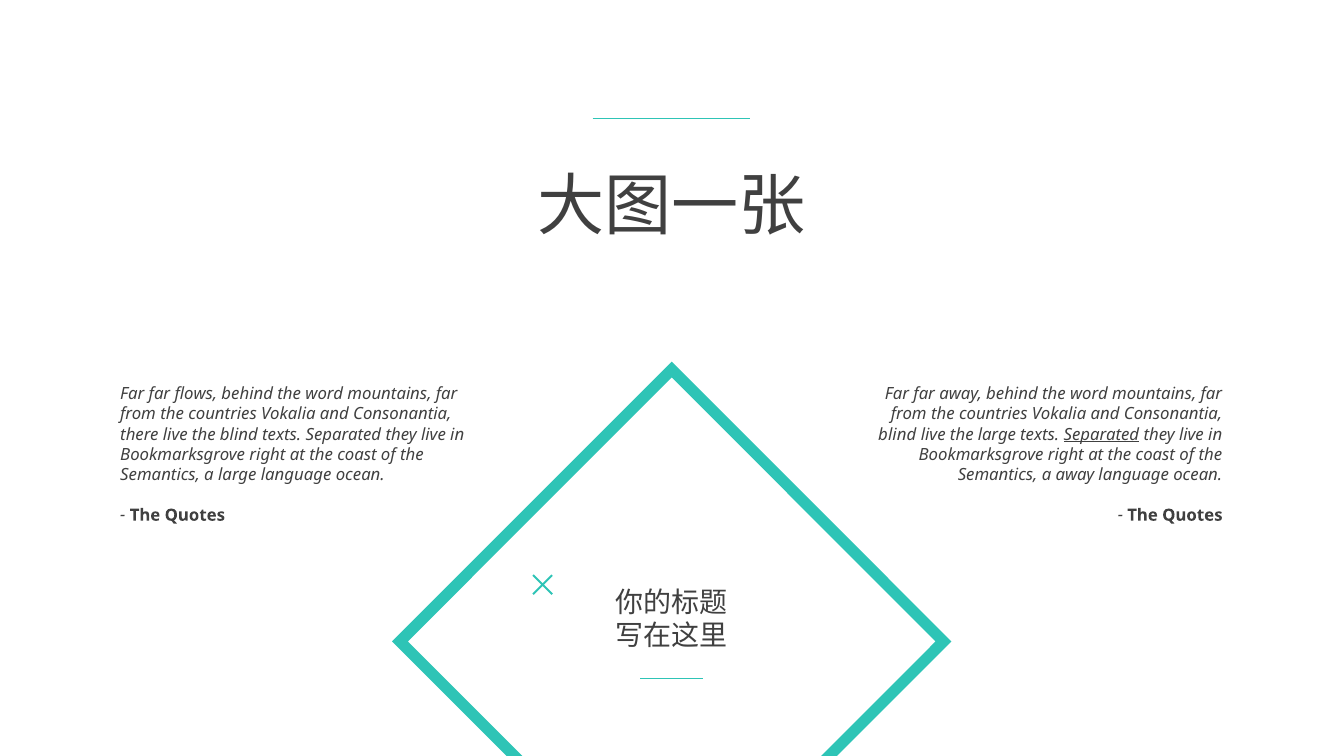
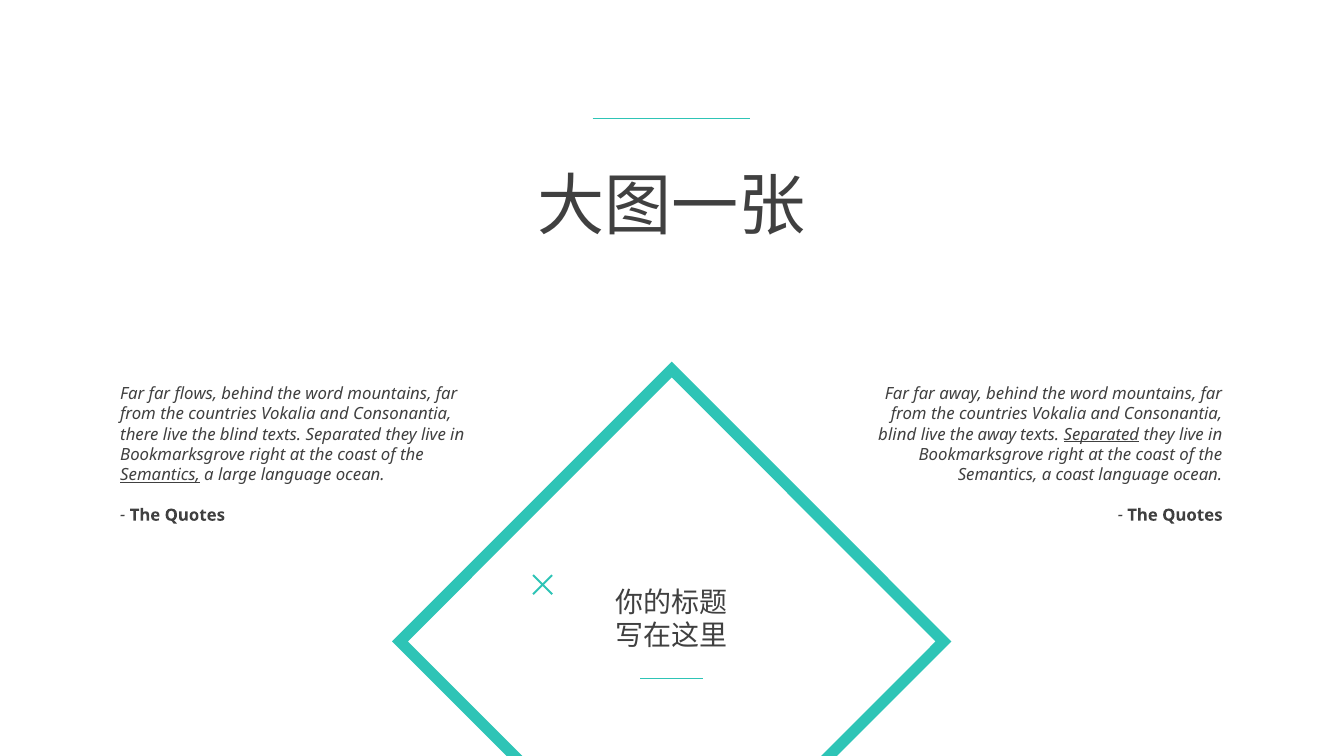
the large: large -> away
Semantics at (160, 474) underline: none -> present
a away: away -> coast
